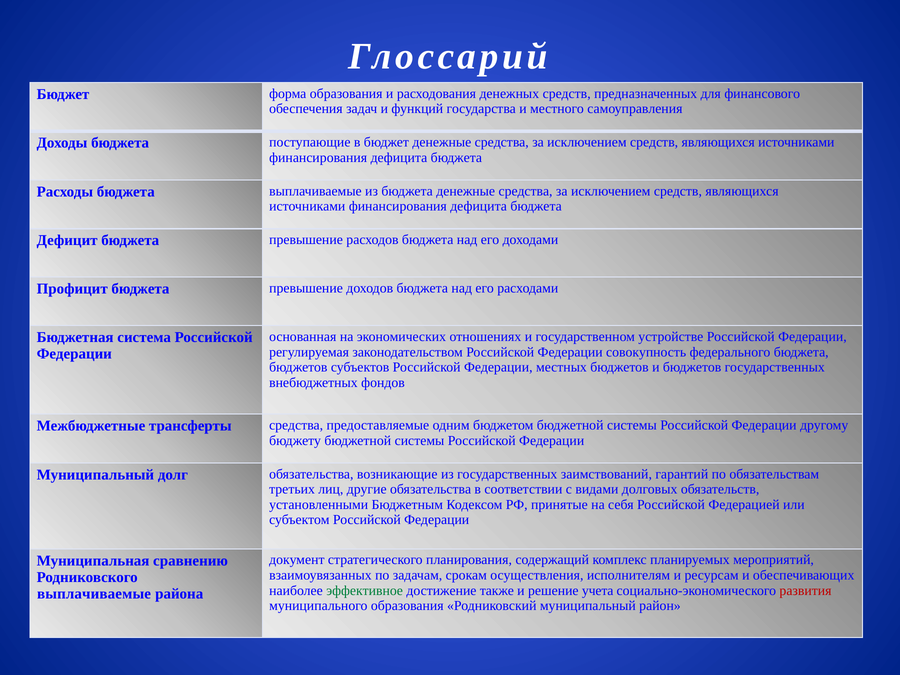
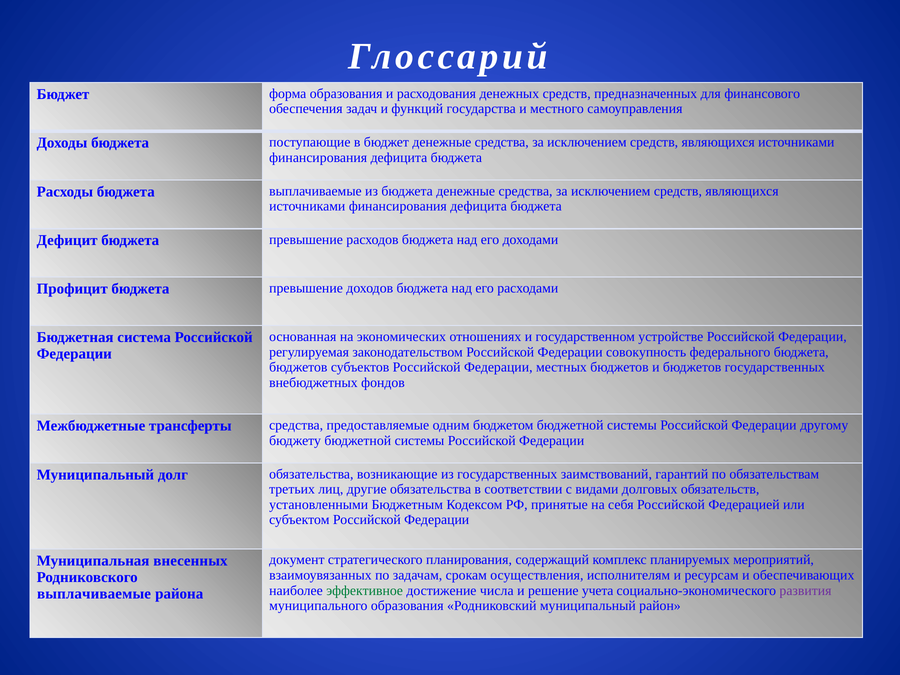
сравнению: сравнению -> внесенных
также: также -> числа
развития colour: red -> purple
